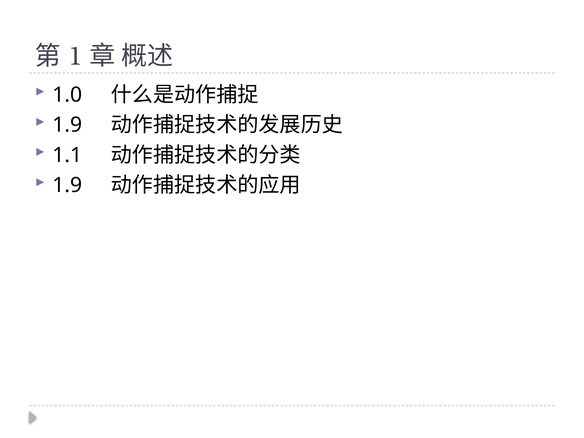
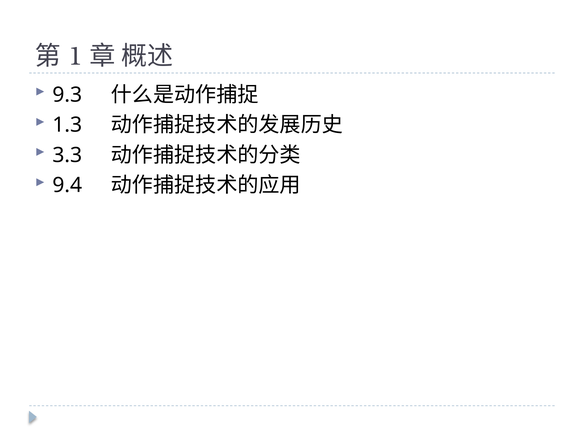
1.0: 1.0 -> 9.3
1.9 at (67, 125): 1.9 -> 1.3
1.1: 1.1 -> 3.3
1.9 at (67, 185): 1.9 -> 9.4
